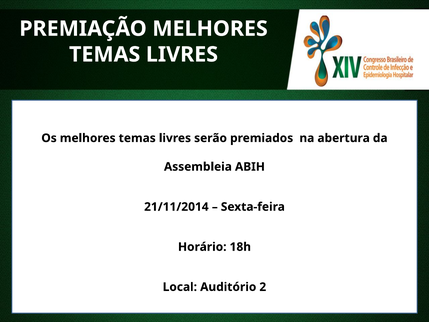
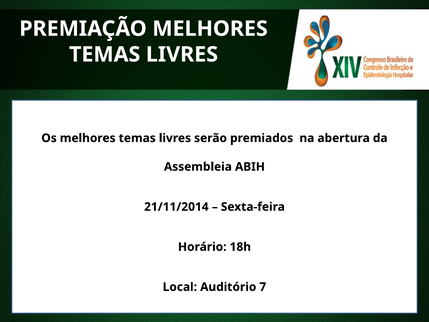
2: 2 -> 7
